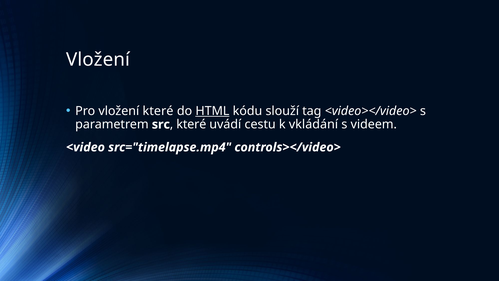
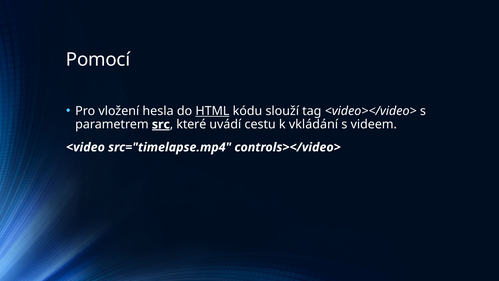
Vložení at (98, 60): Vložení -> Pomocí
vložení které: které -> hesla
src underline: none -> present
